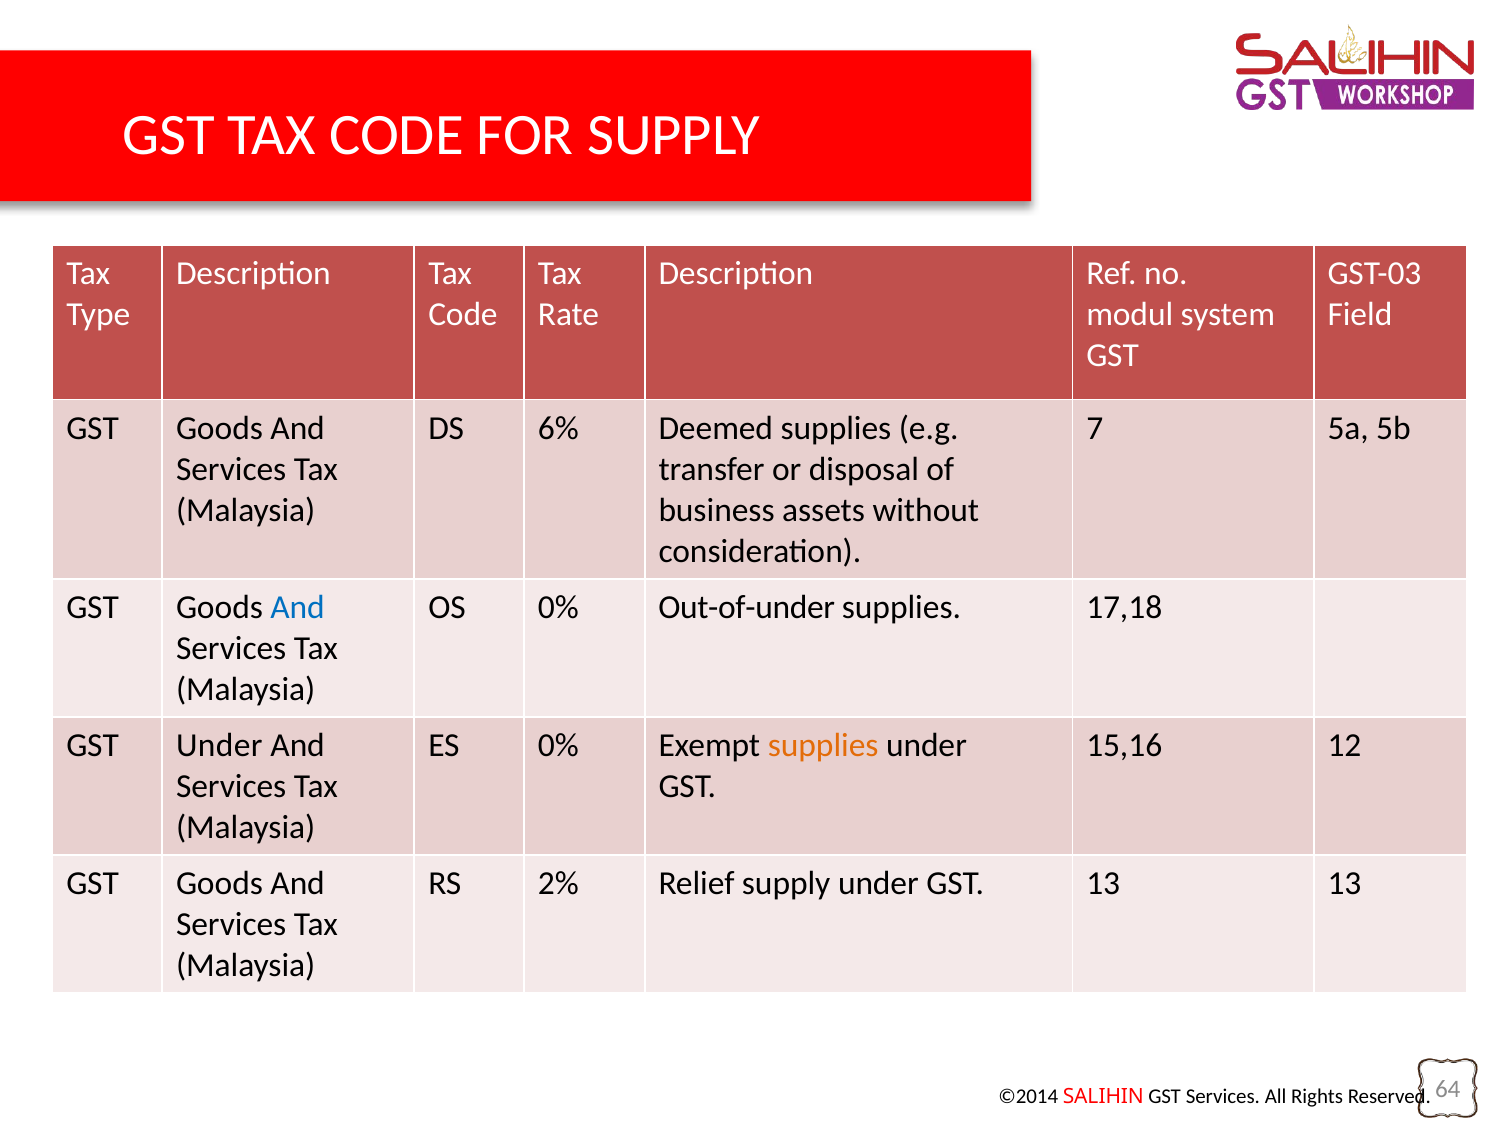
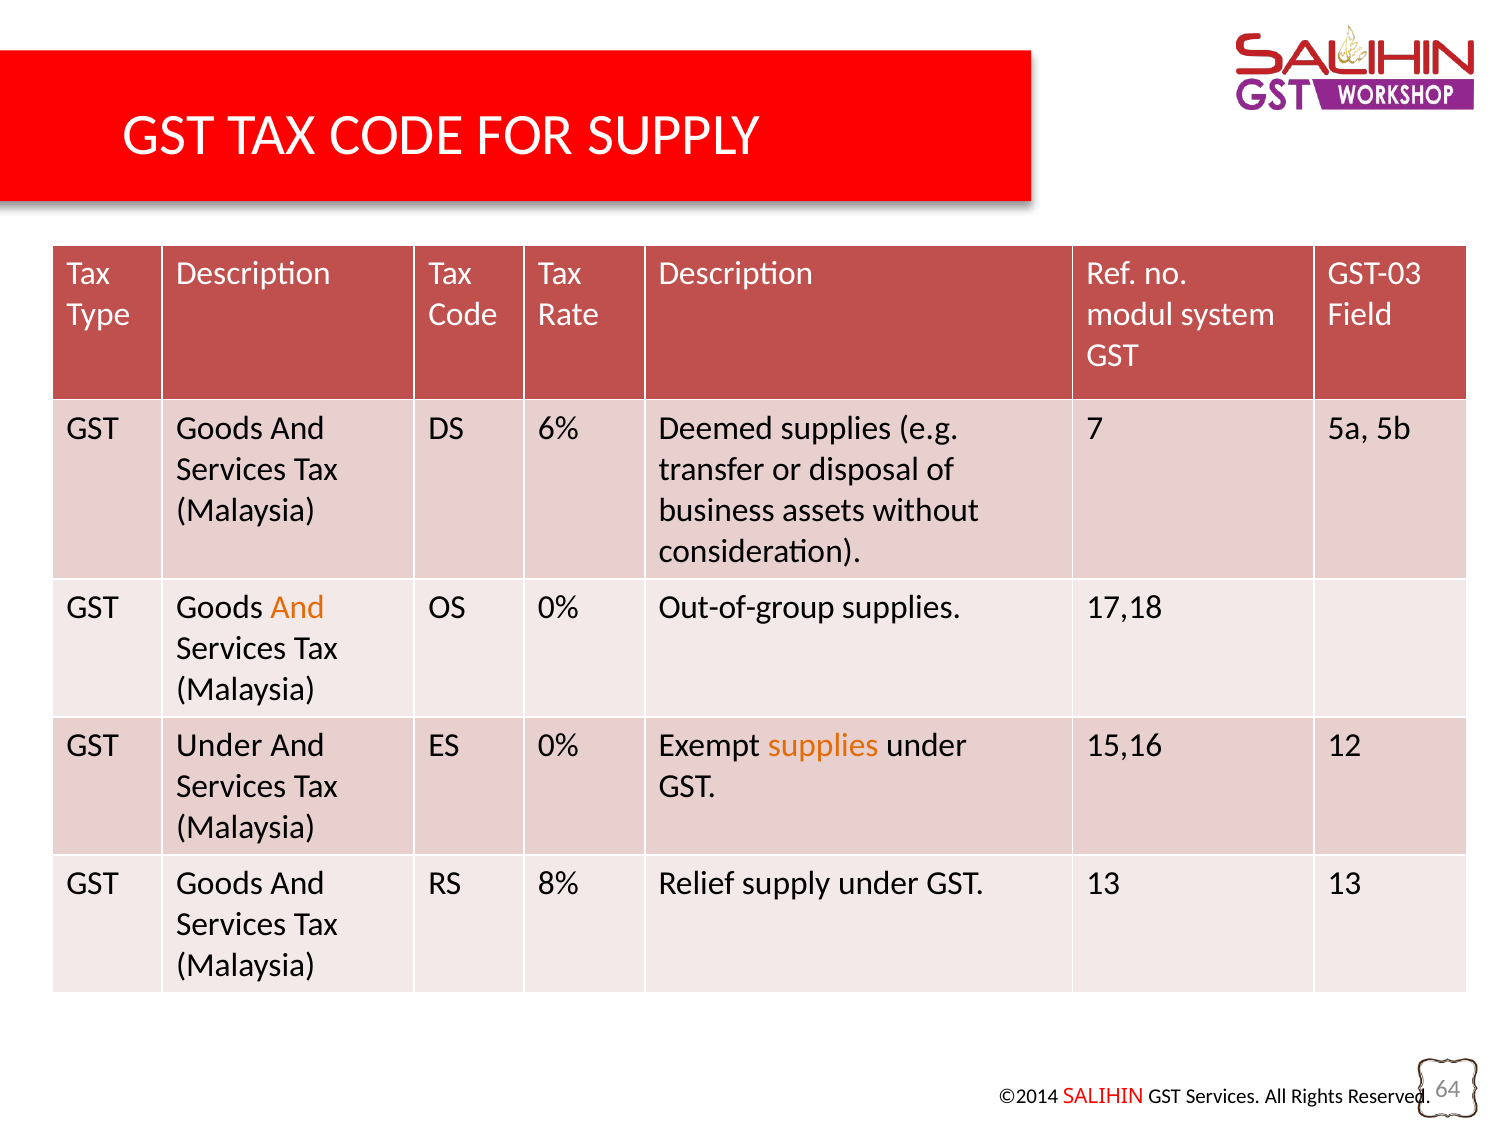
And at (298, 607) colour: blue -> orange
Out-of-under: Out-of-under -> Out-of-group
2%: 2% -> 8%
